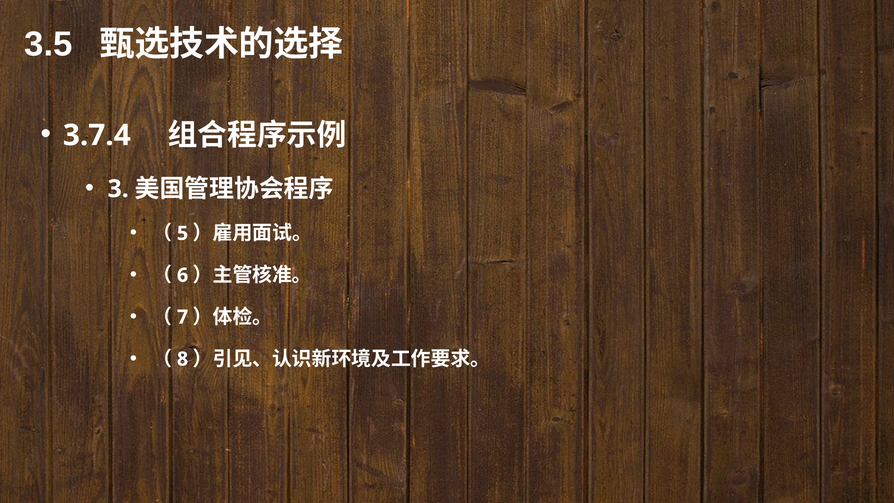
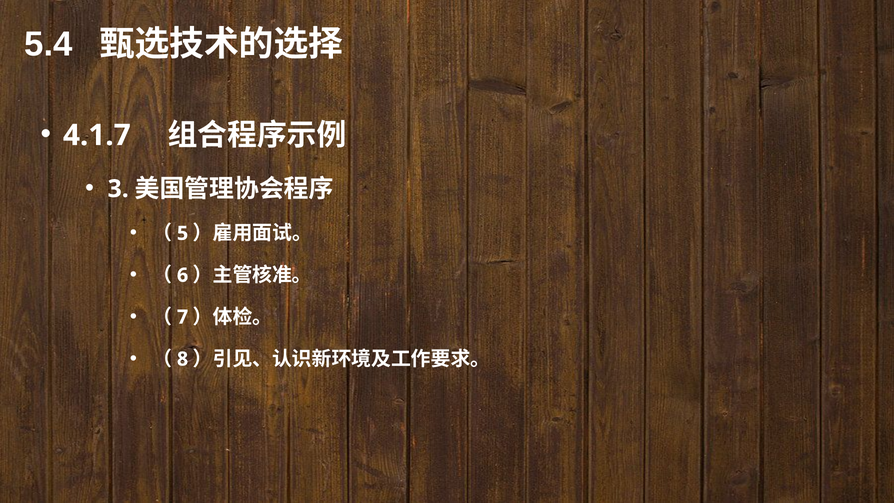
3.5: 3.5 -> 5.4
3.7.4: 3.7.4 -> 4.1.7
